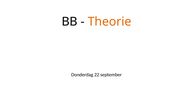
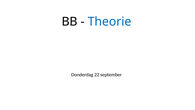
Theorie colour: orange -> blue
